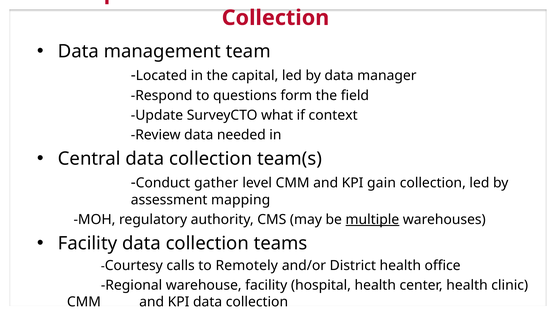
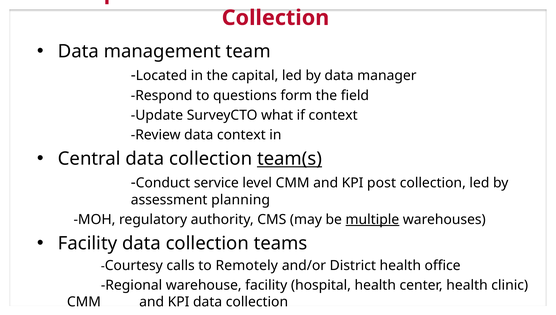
data needed: needed -> context
team(s underline: none -> present
gather: gather -> service
gain: gain -> post
mapping: mapping -> planning
